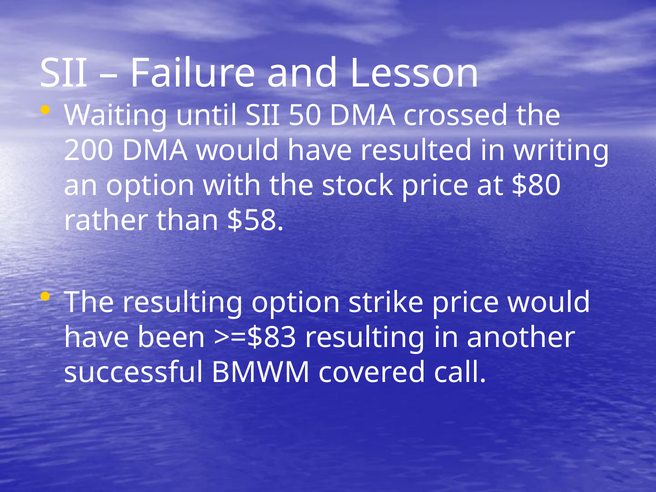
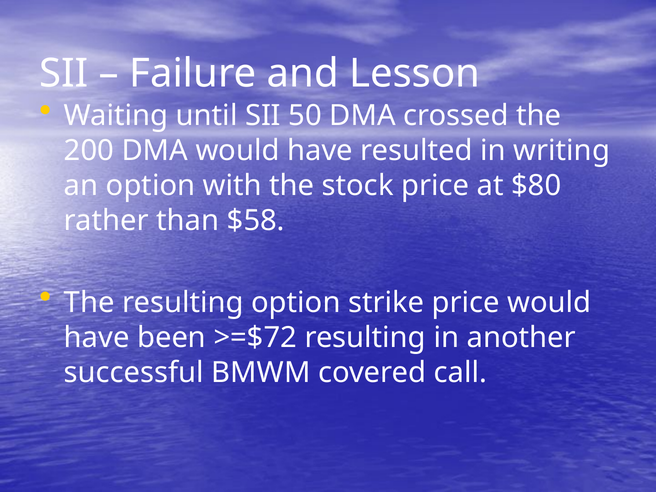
>=$83: >=$83 -> >=$72
